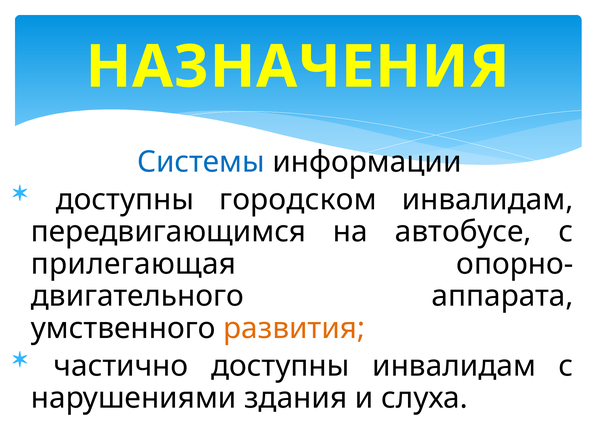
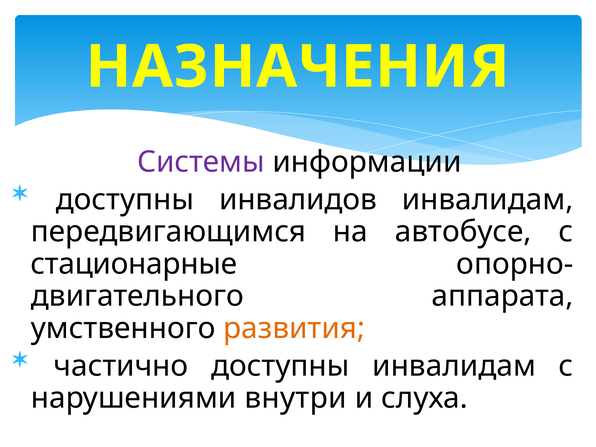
Системы colour: blue -> purple
городском: городском -> инвалидов
прилегающая: прилегающая -> стационарные
здания: здания -> внутри
